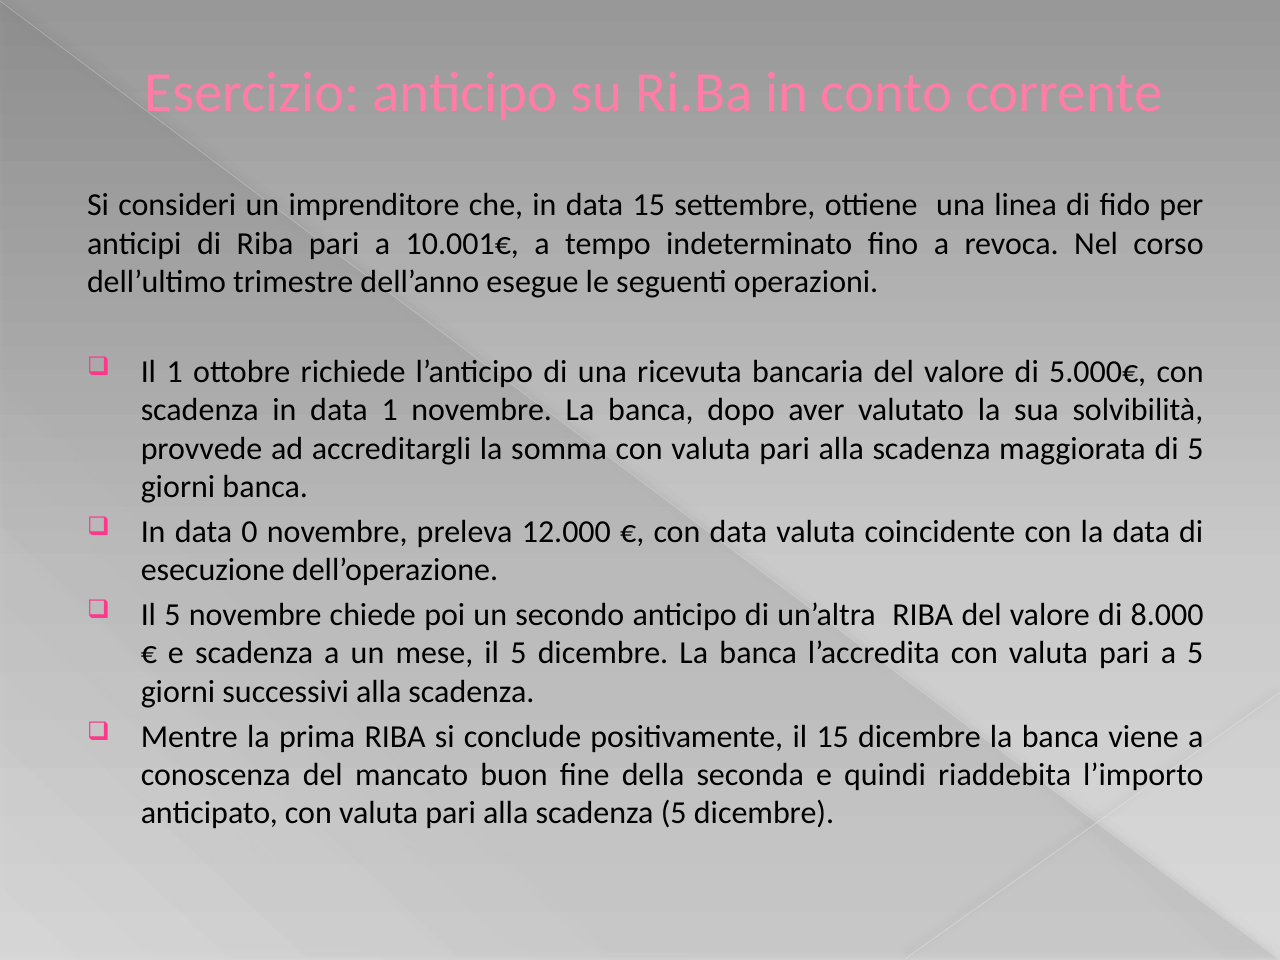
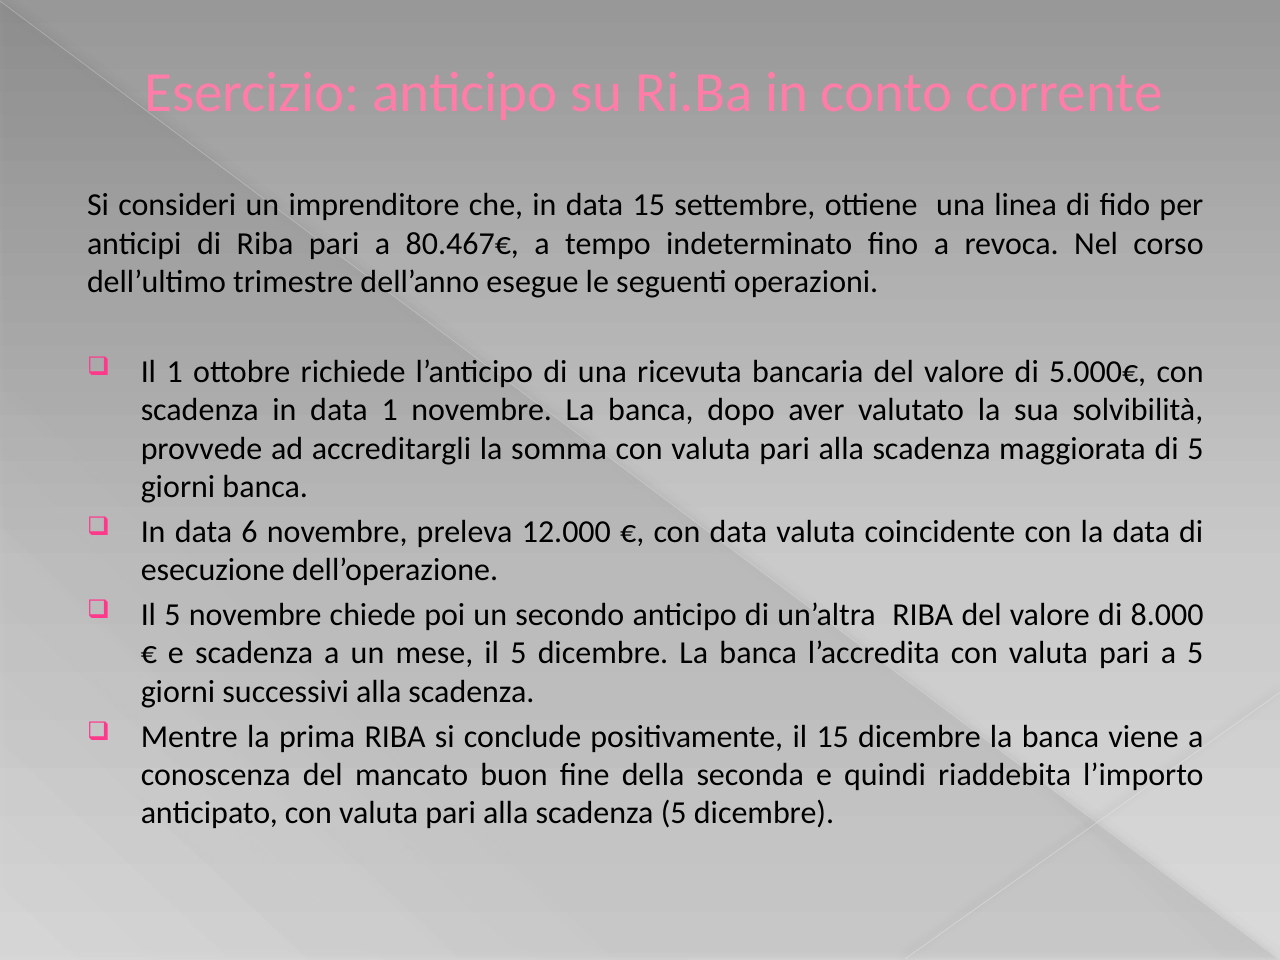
10.001€: 10.001€ -> 80.467€
0: 0 -> 6
